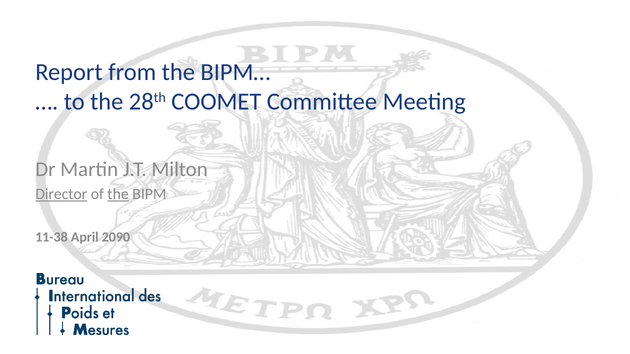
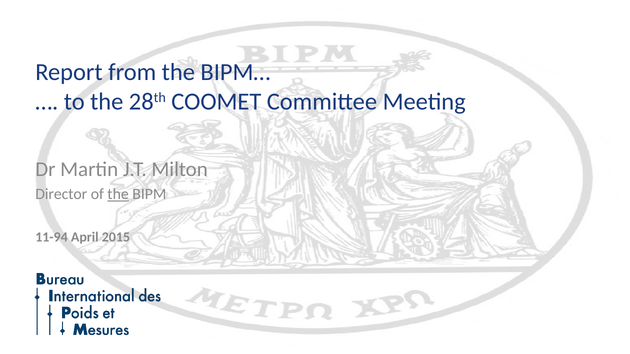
Director underline: present -> none
11-38: 11-38 -> 11-94
2090: 2090 -> 2015
